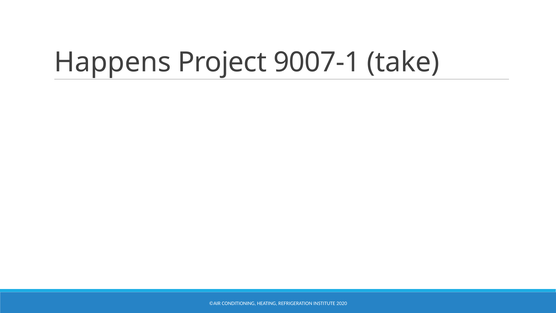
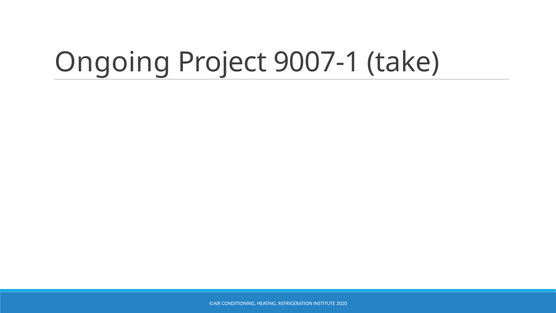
Happens: Happens -> Ongoing
